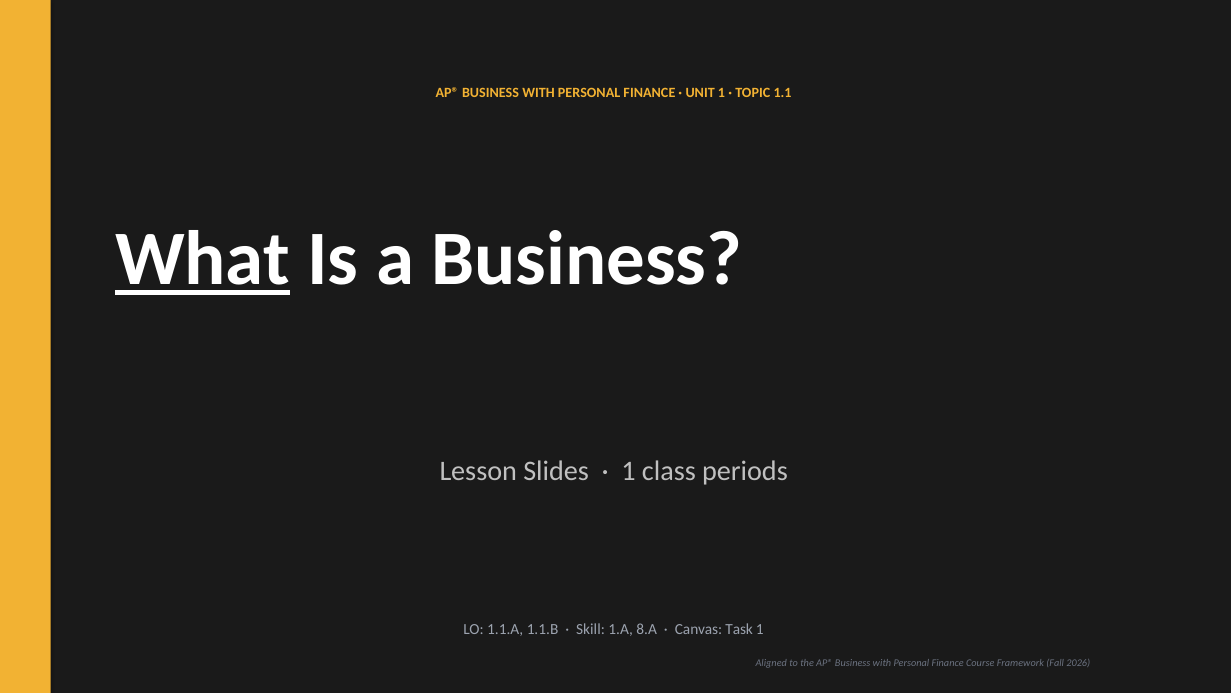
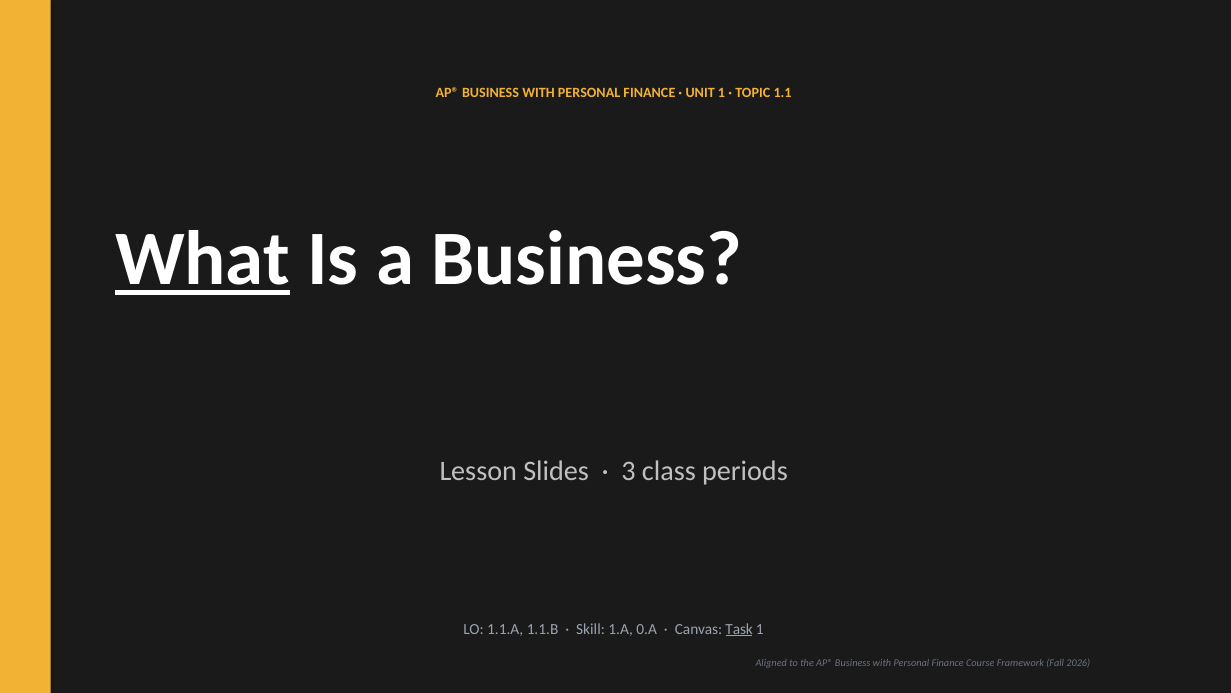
1 at (628, 471): 1 -> 3
8.A: 8.A -> 0.A
Task underline: none -> present
